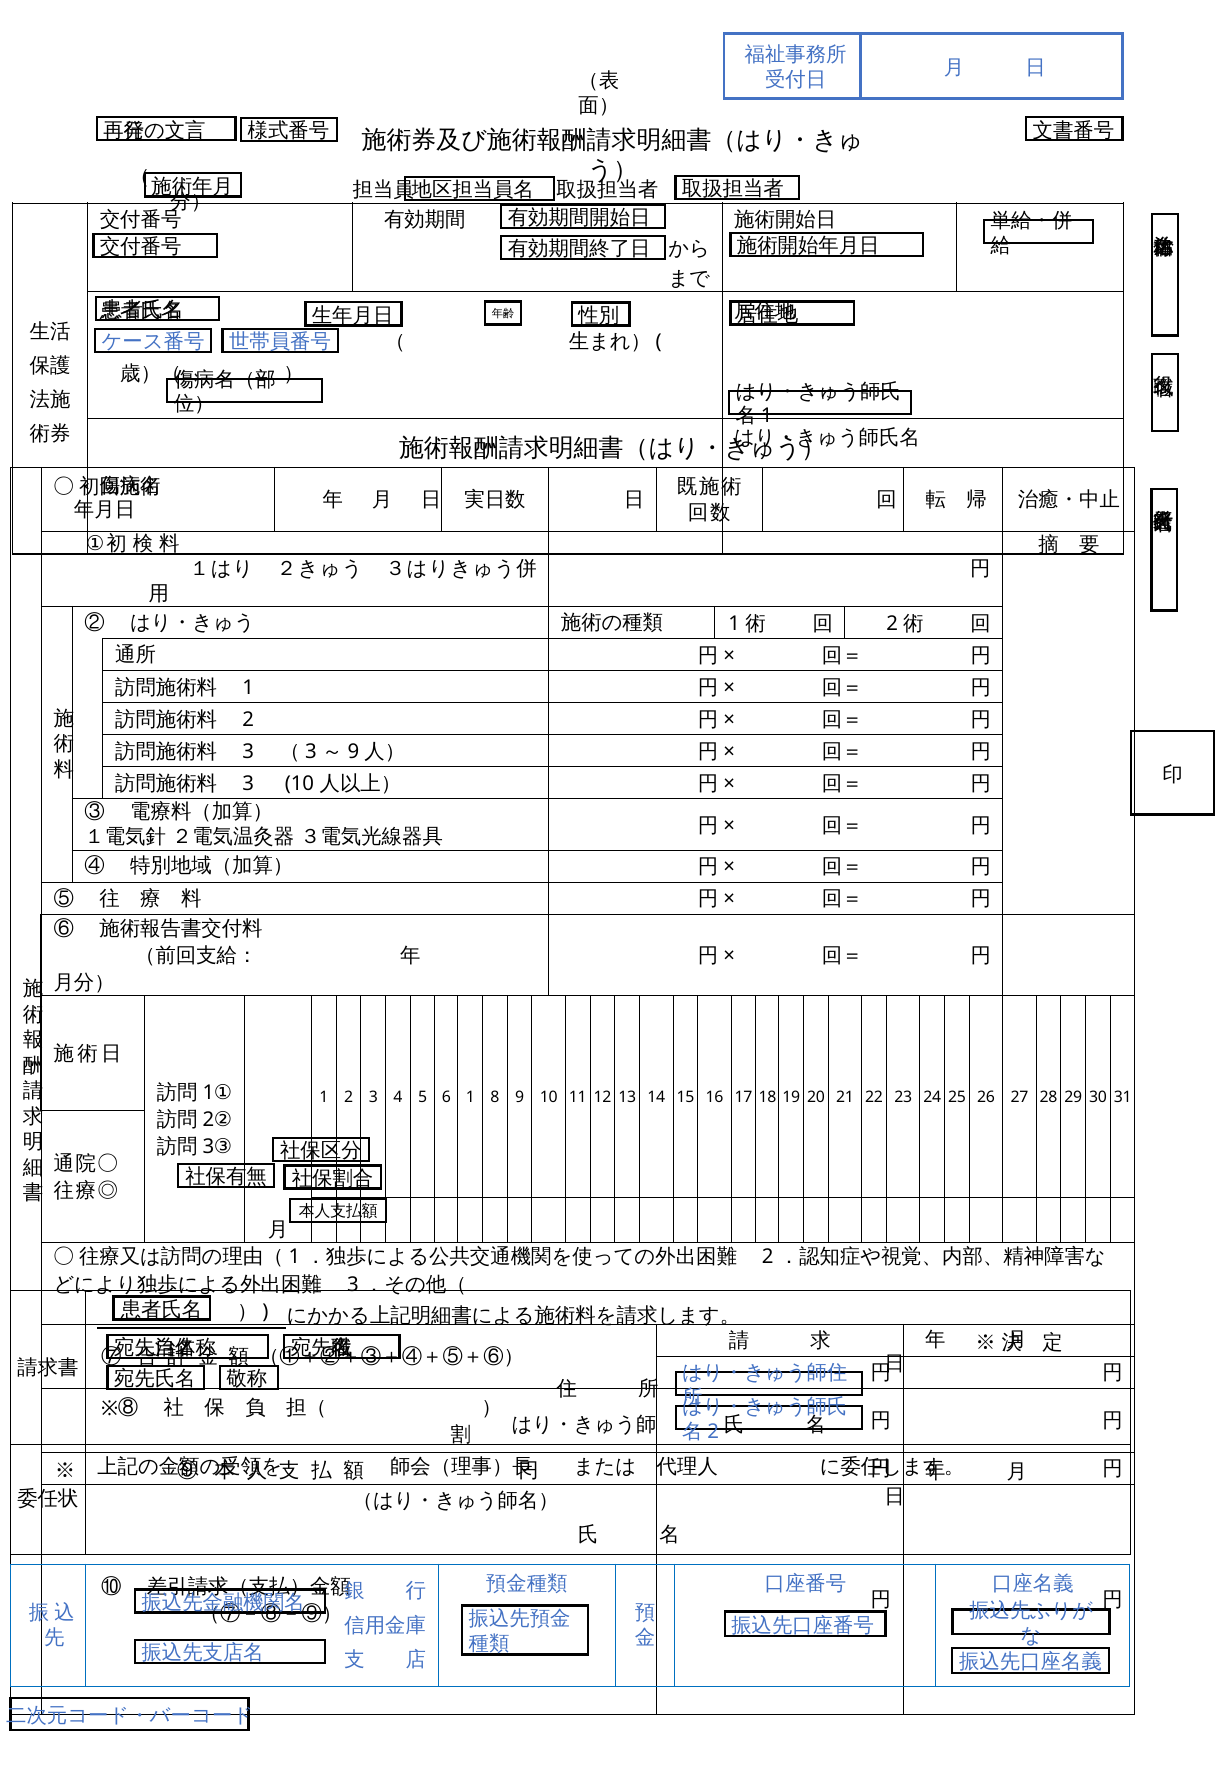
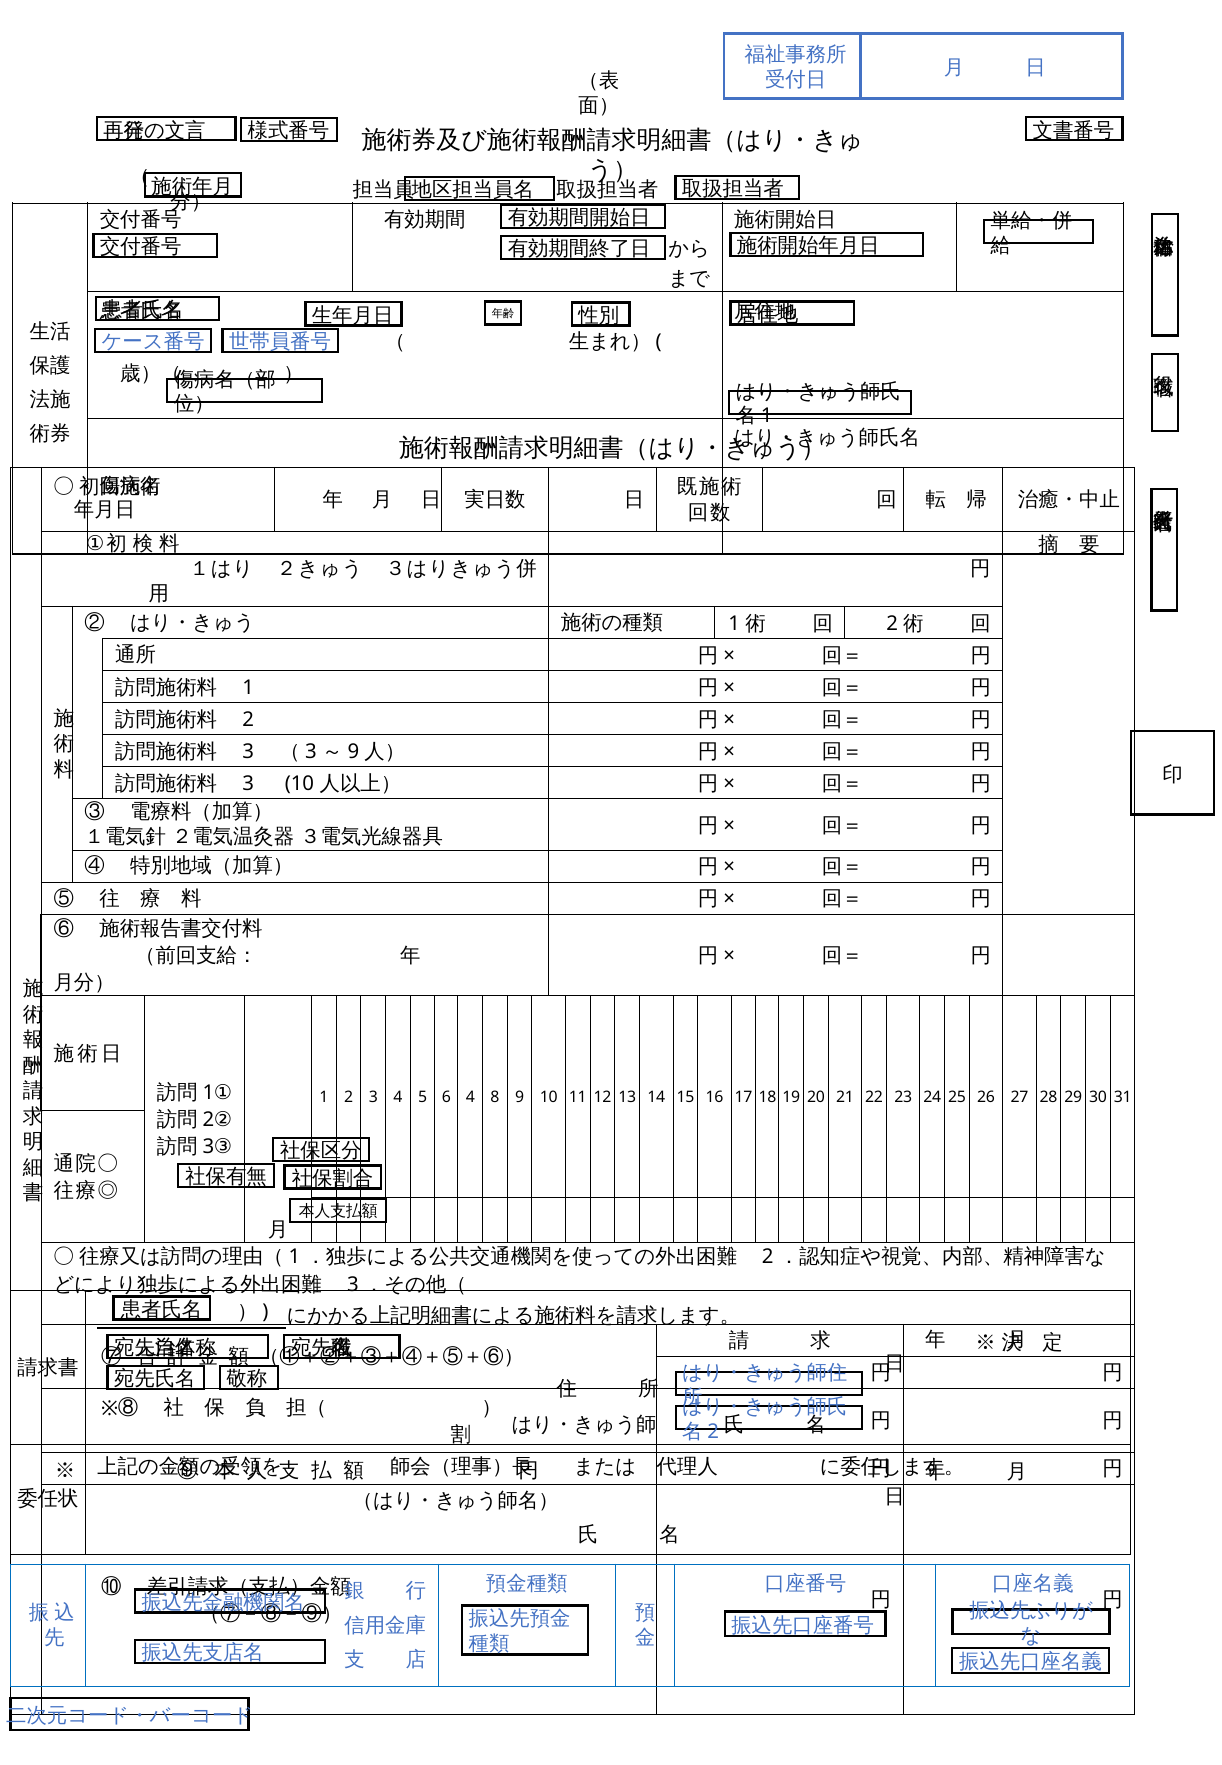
6 1: 1 -> 4
